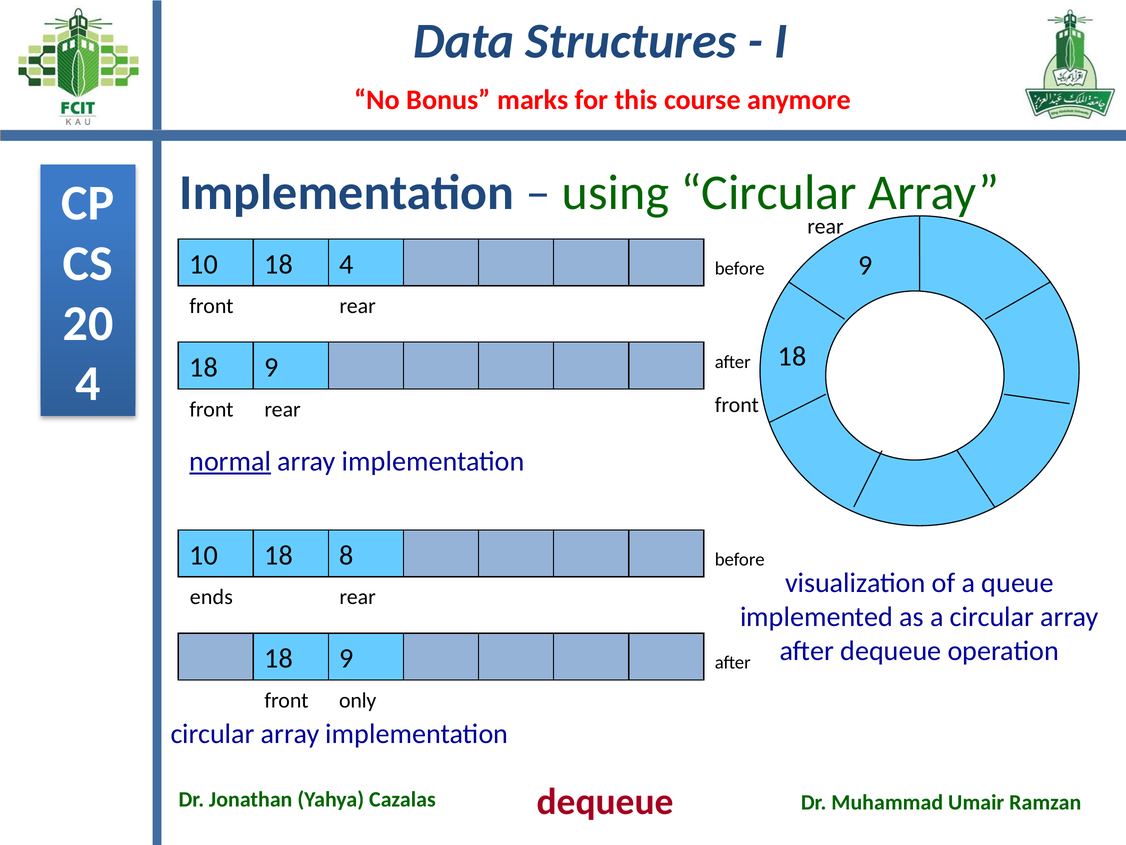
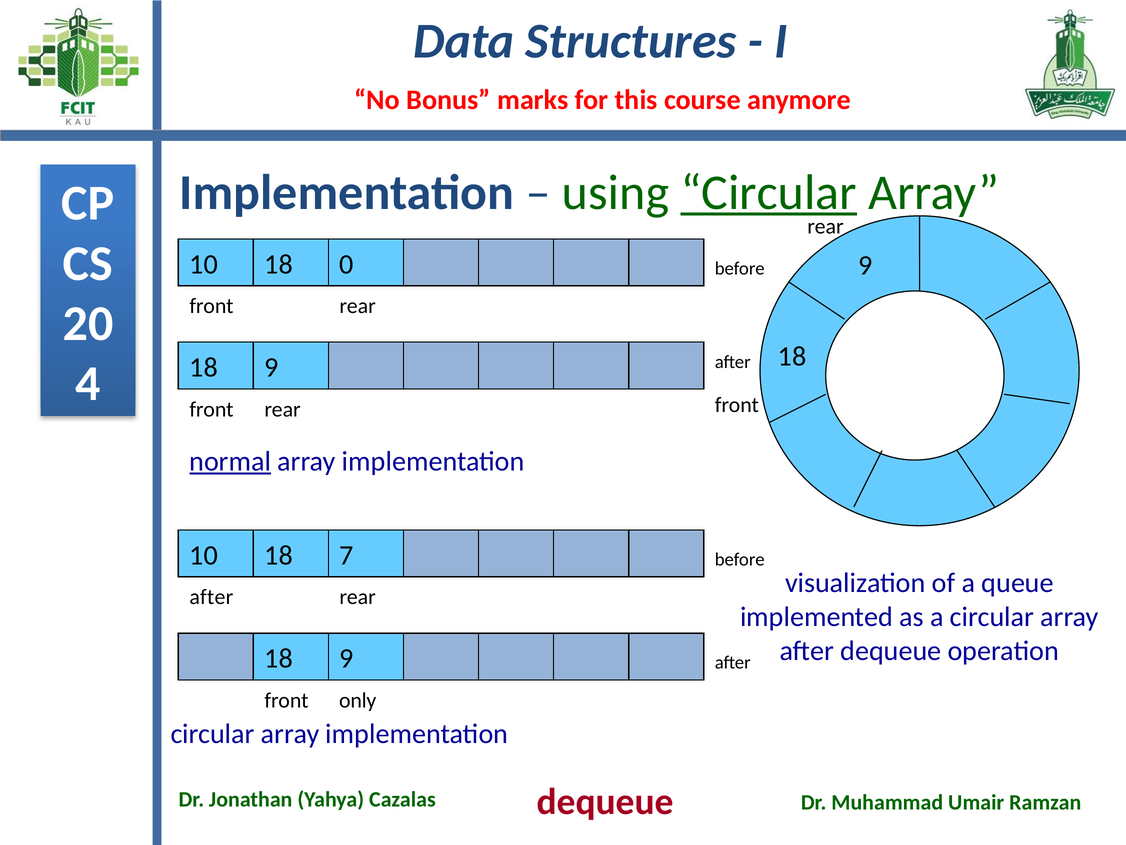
Circular at (769, 192) underline: none -> present
18 4: 4 -> 0
8: 8 -> 7
ends at (211, 597): ends -> after
